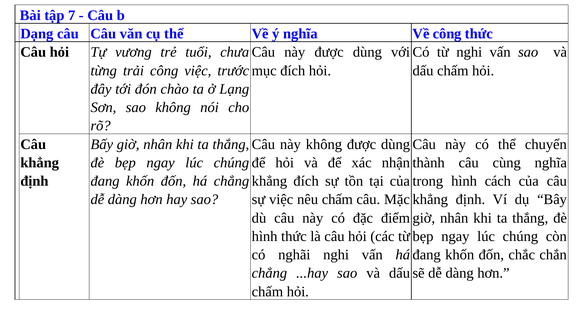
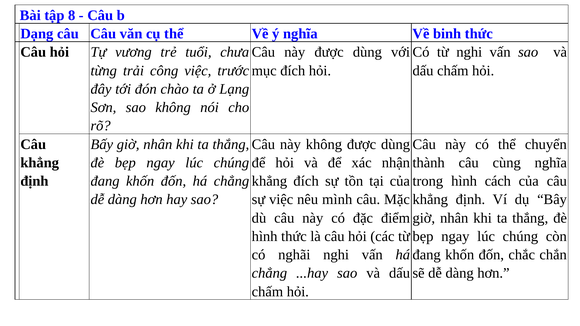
7: 7 -> 8
Về công: công -> binh
nêu chấm: chấm -> mình
